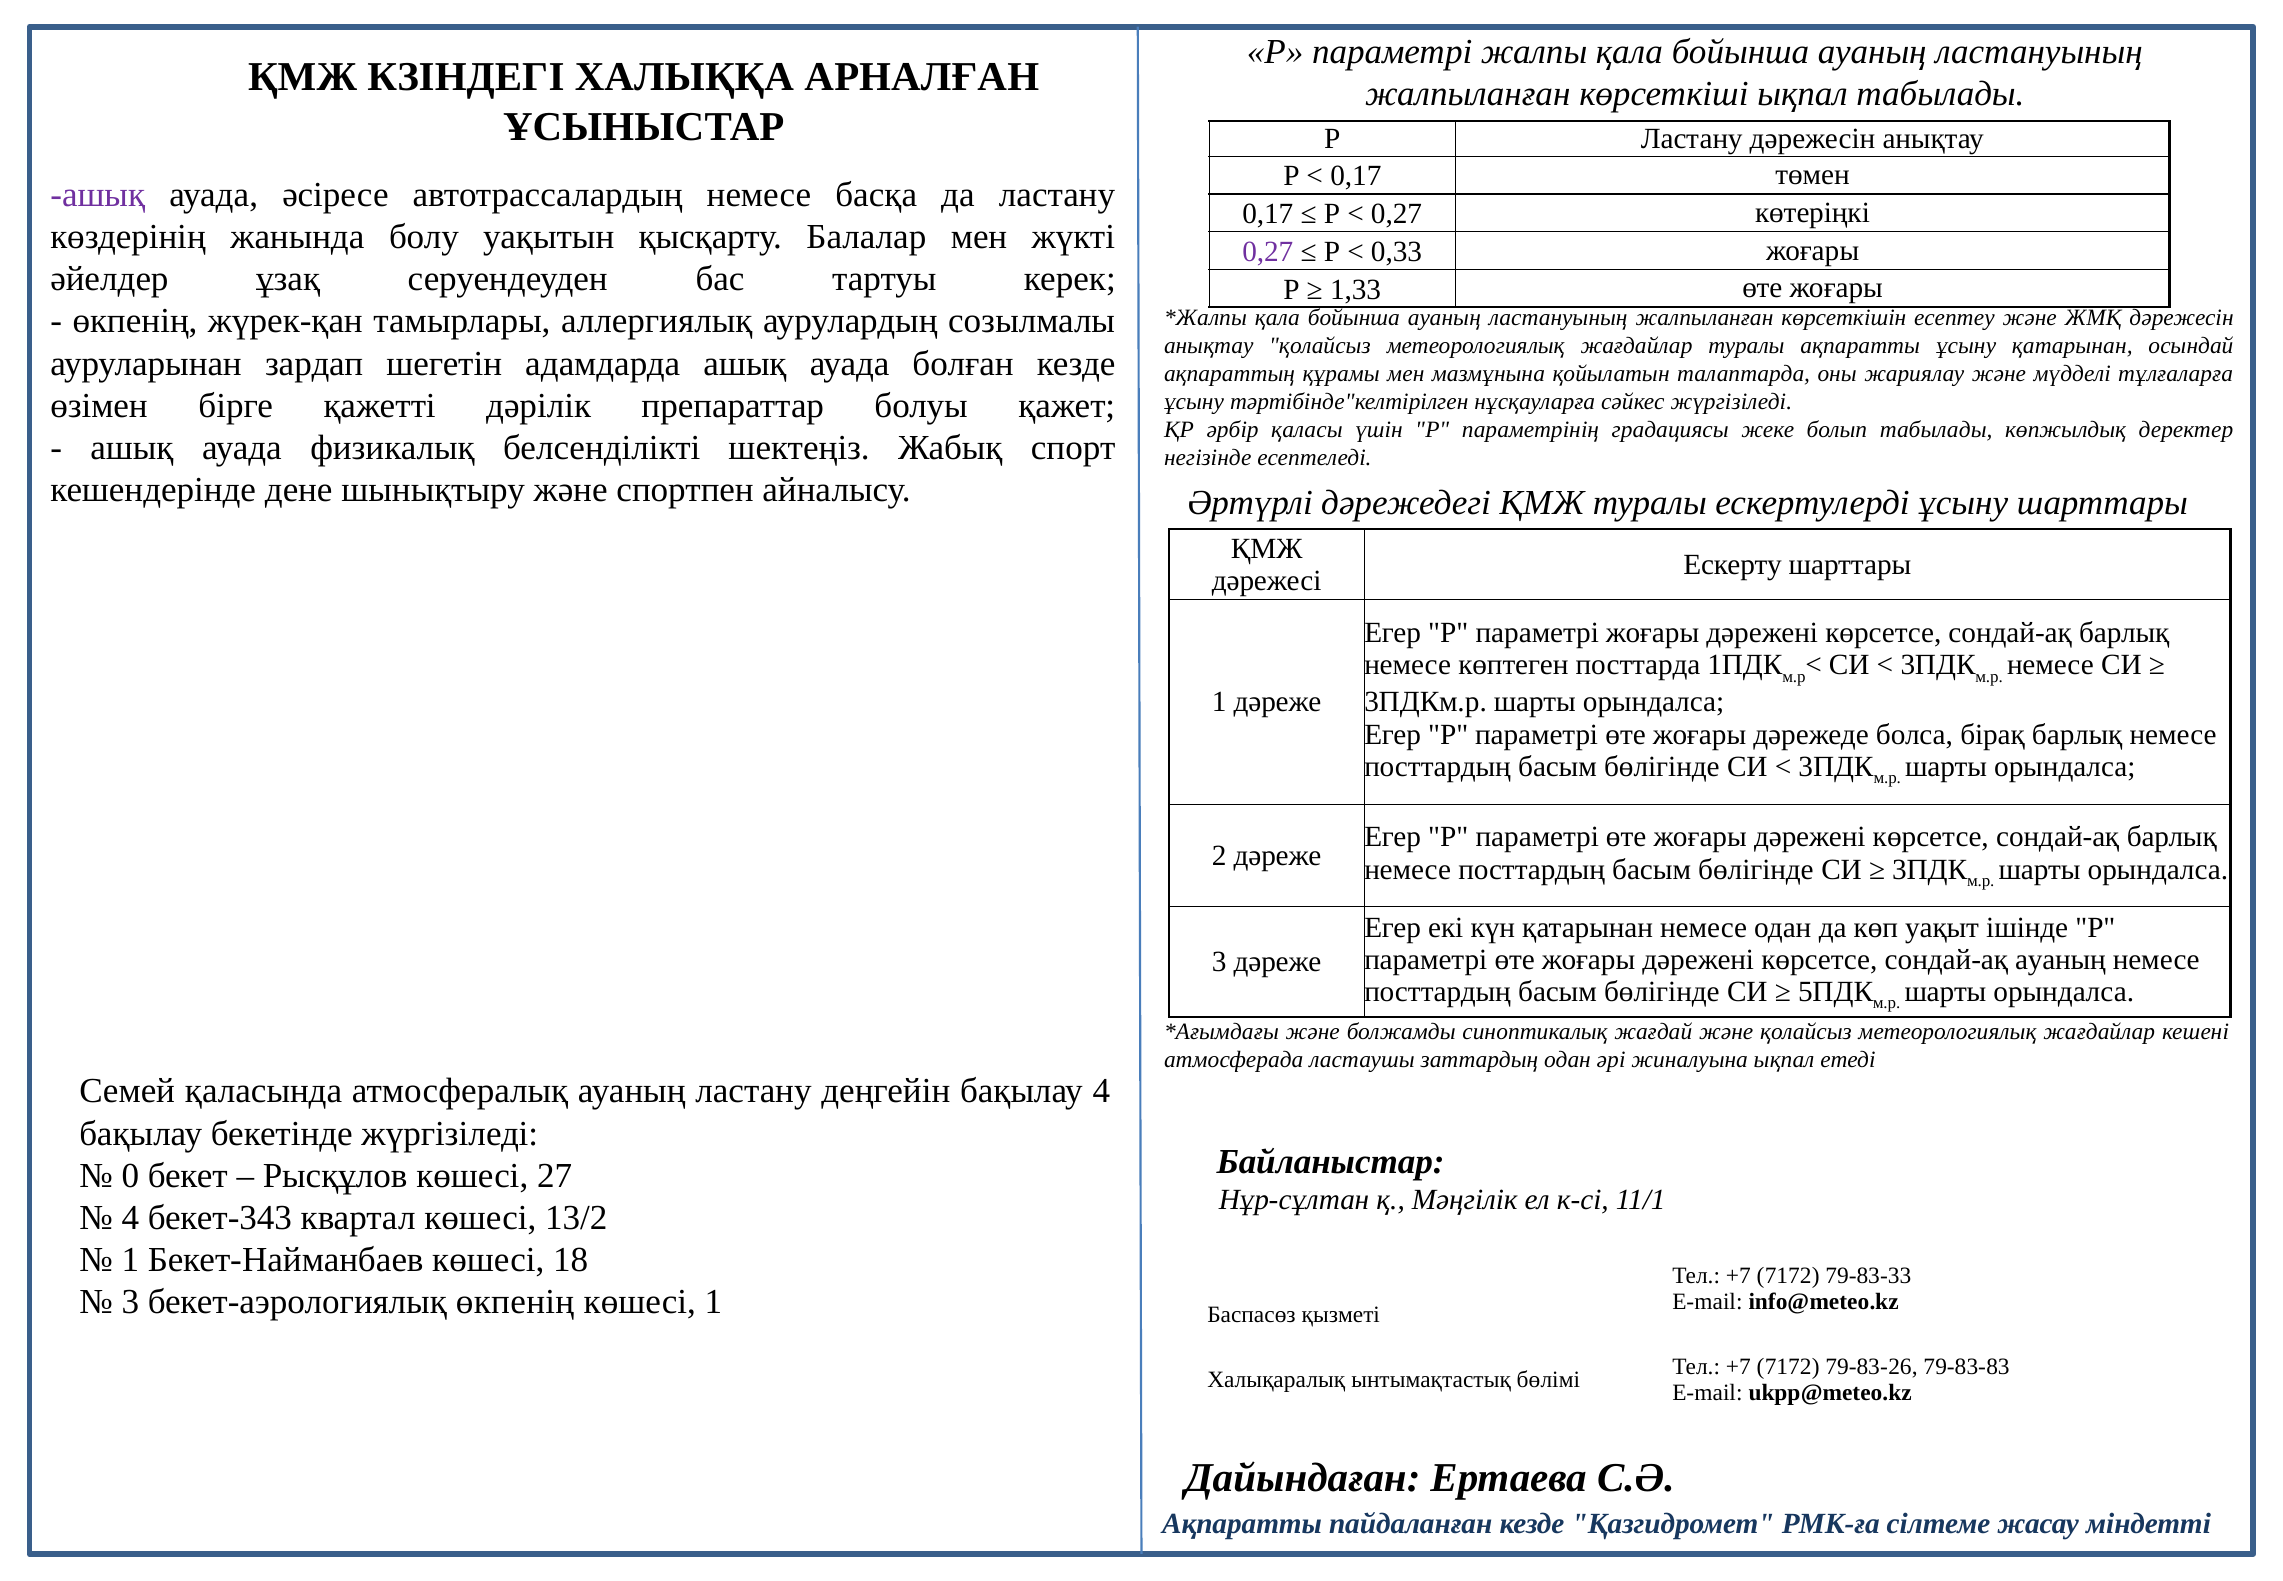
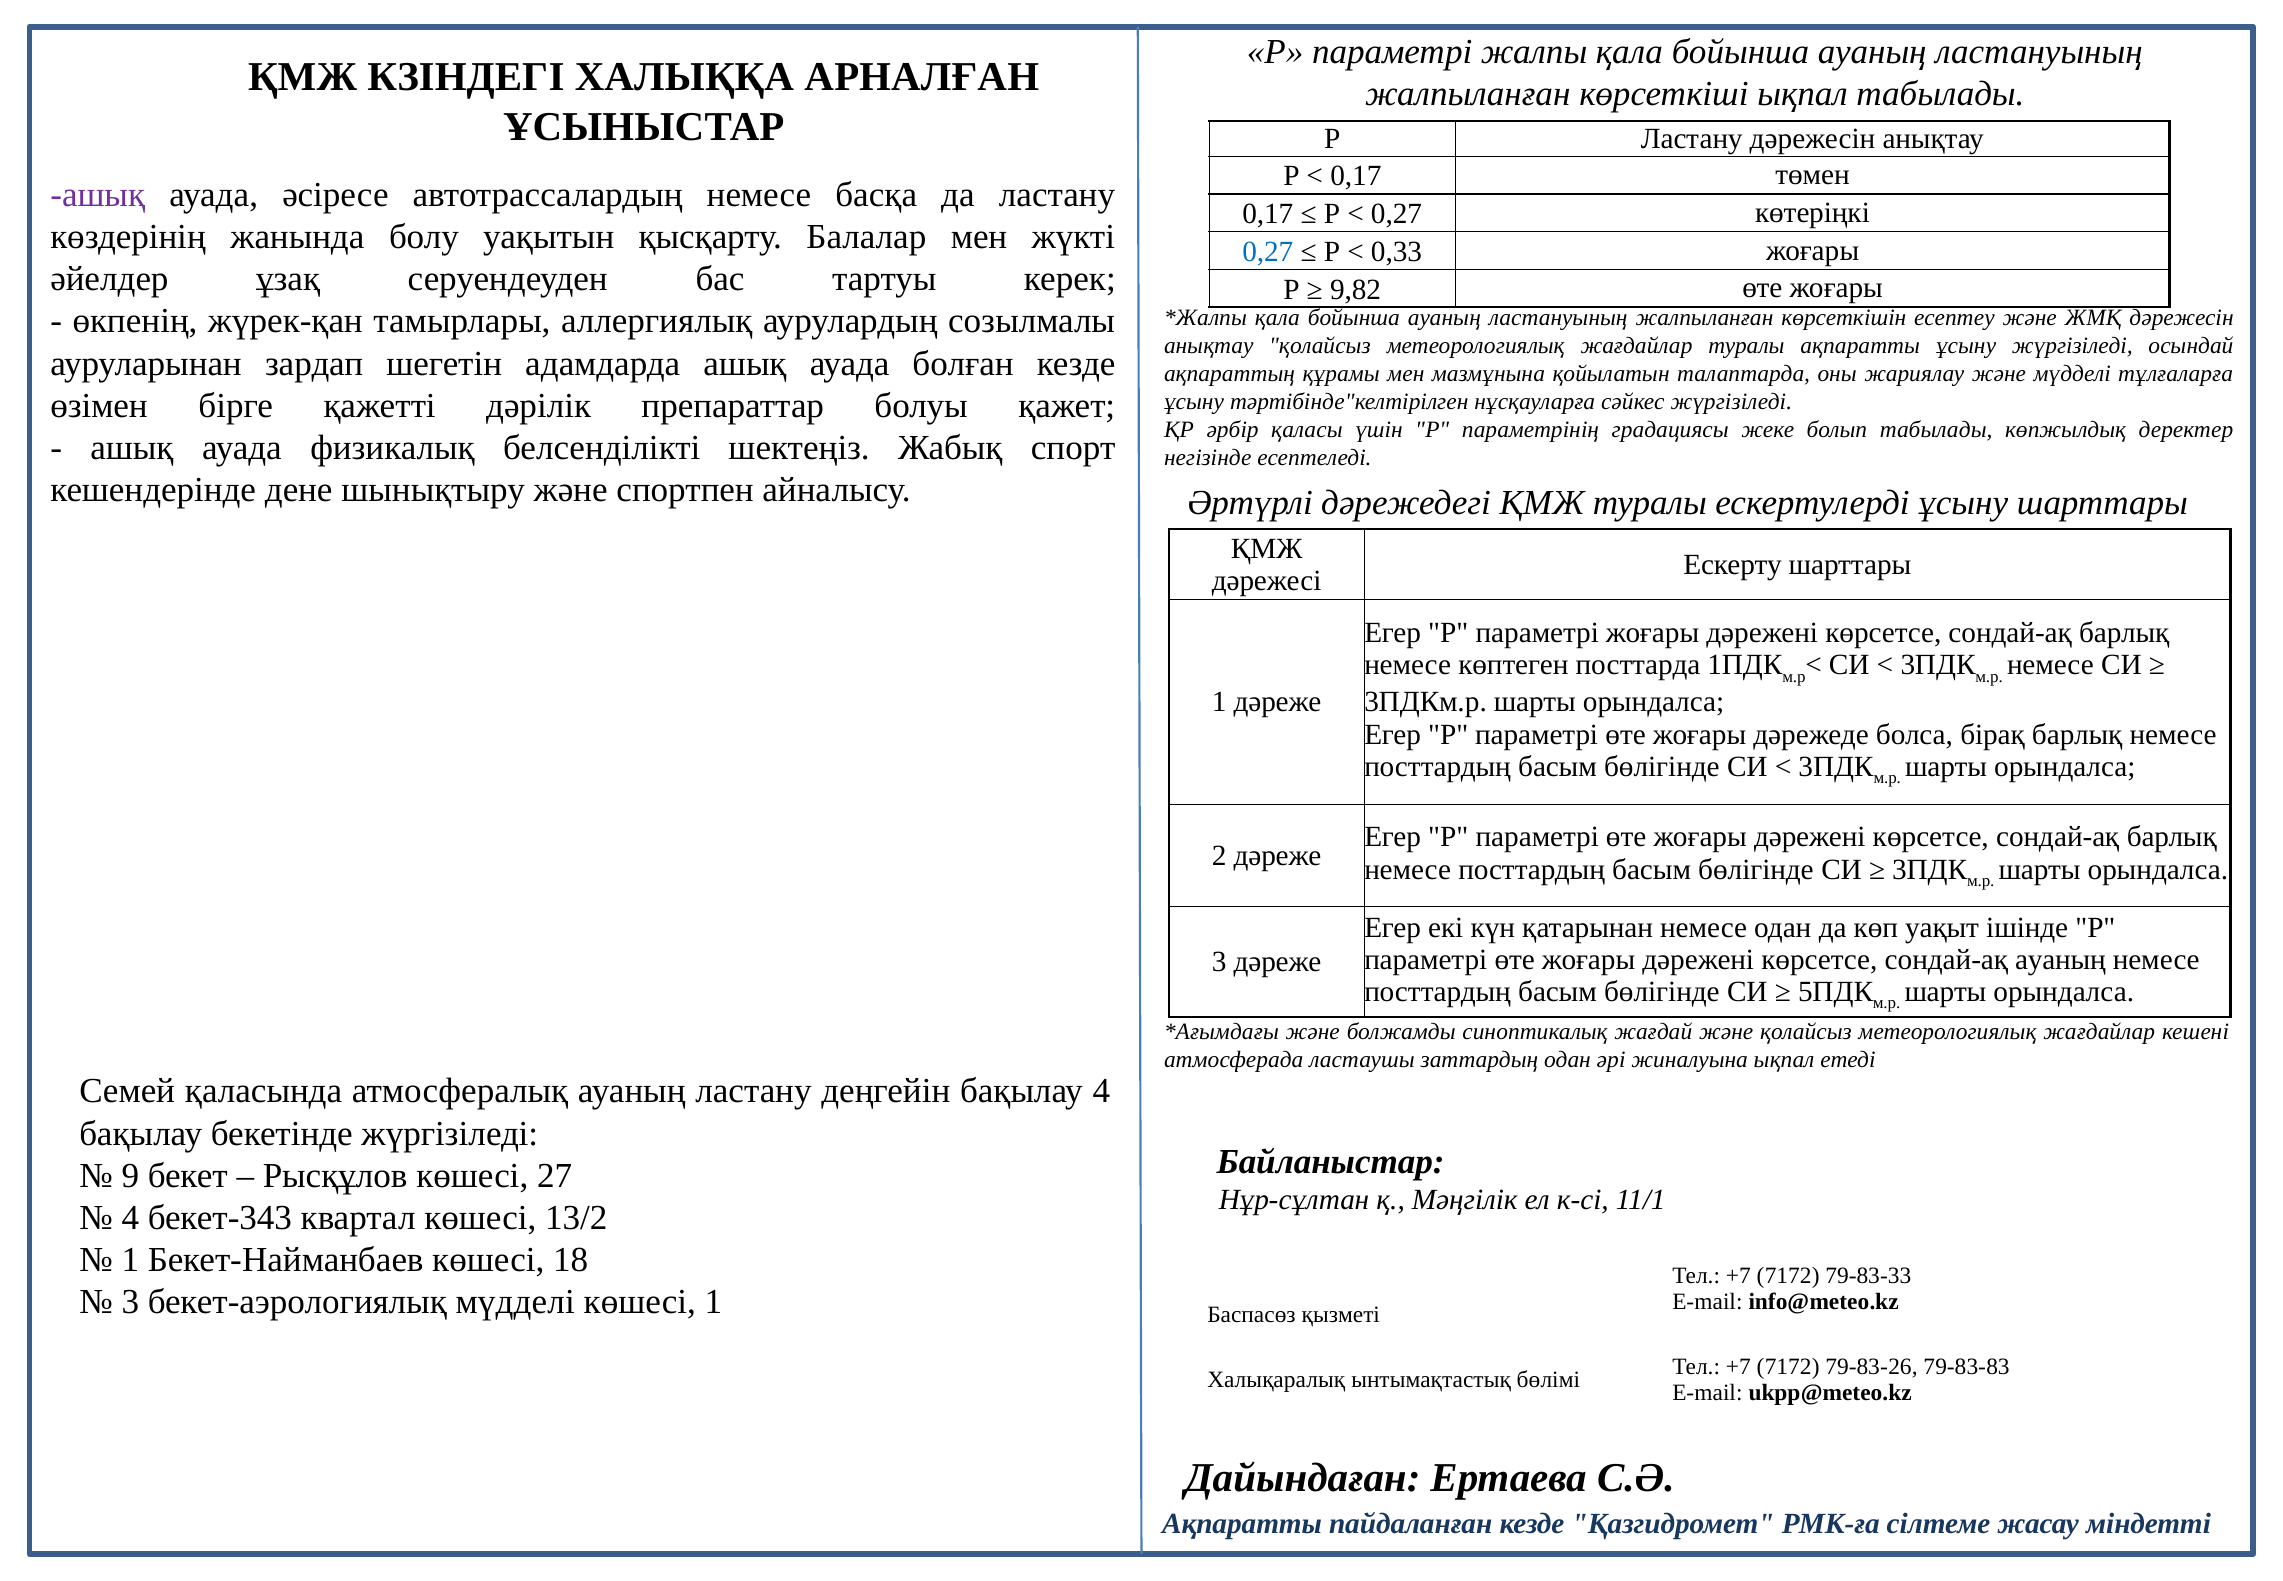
0,27 at (1268, 252) colour: purple -> blue
1,33: 1,33 -> 9,82
ұсыну қатарынан: қатарынан -> жүргізіледі
0: 0 -> 9
бекет-аэрологиялық өкпенің: өкпенің -> мүдделі
